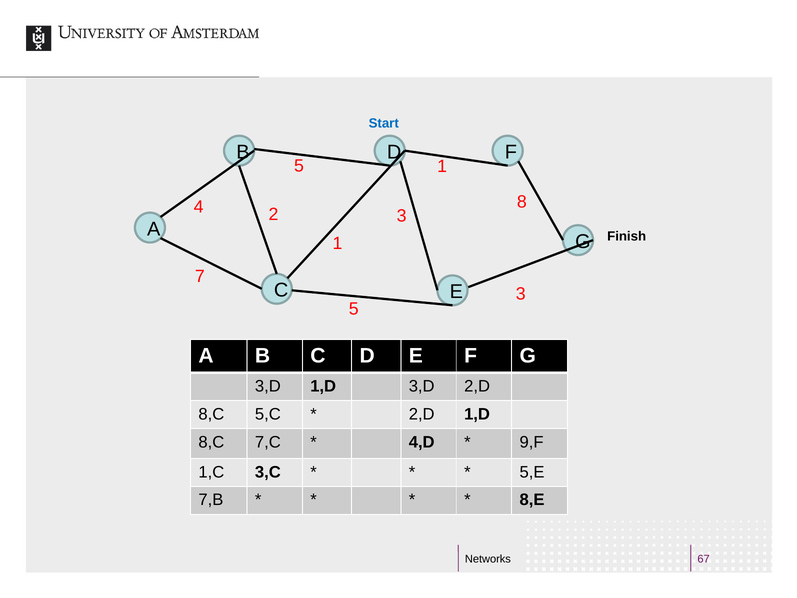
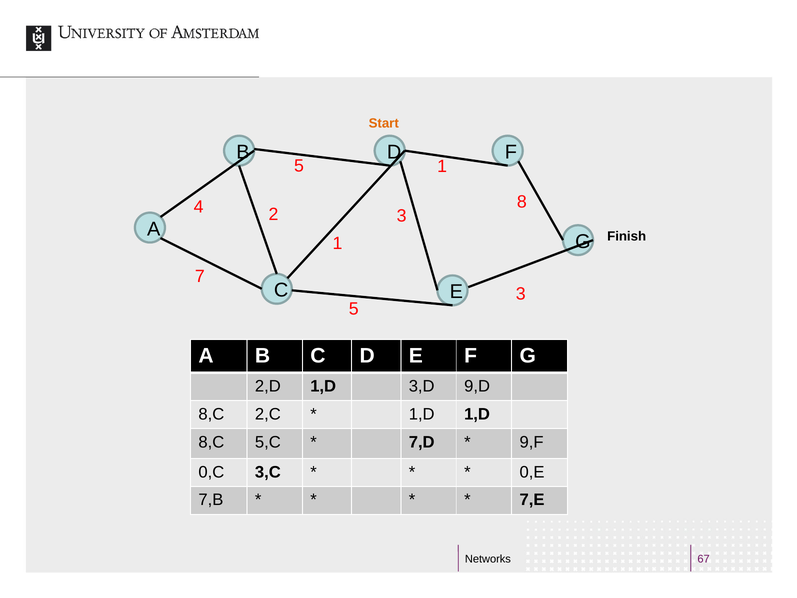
Start colour: blue -> orange
3,D at (268, 386): 3,D -> 2,D
3,D 2,D: 2,D -> 9,D
5,C: 5,C -> 2,C
2,D at (422, 414): 2,D -> 1,D
7,C: 7,C -> 5,C
4,D: 4,D -> 7,D
1,C: 1,C -> 0,C
5,E: 5,E -> 0,E
8,E: 8,E -> 7,E
